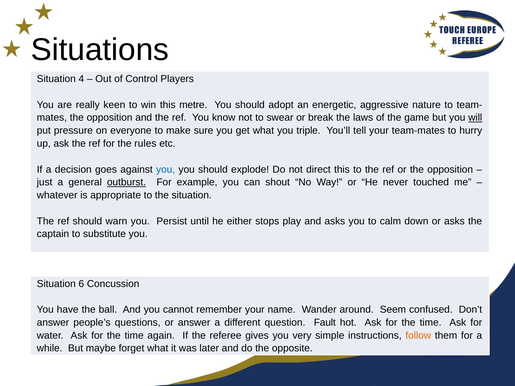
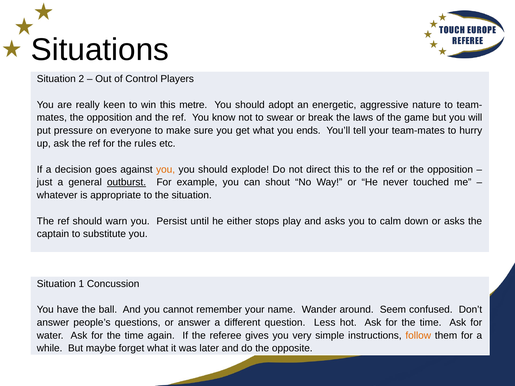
4: 4 -> 2
will underline: present -> none
triple: triple -> ends
you at (166, 169) colour: blue -> orange
6: 6 -> 1
Fault: Fault -> Less
